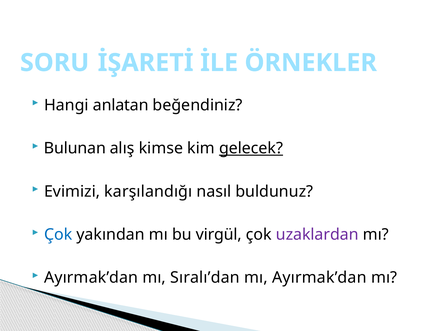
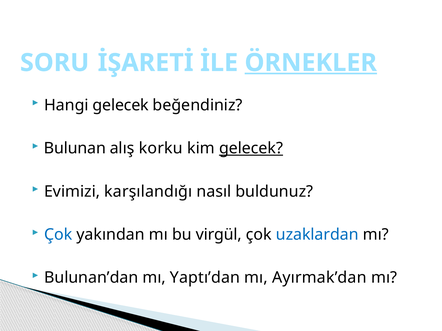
ÖRNEKLER underline: none -> present
Hangi anlatan: anlatan -> gelecek
kimse: kimse -> korku
uzaklardan colour: purple -> blue
Ayırmak’dan at (91, 278): Ayırmak’dan -> Bulunan’dan
Sıralı’dan: Sıralı’dan -> Yaptı’dan
